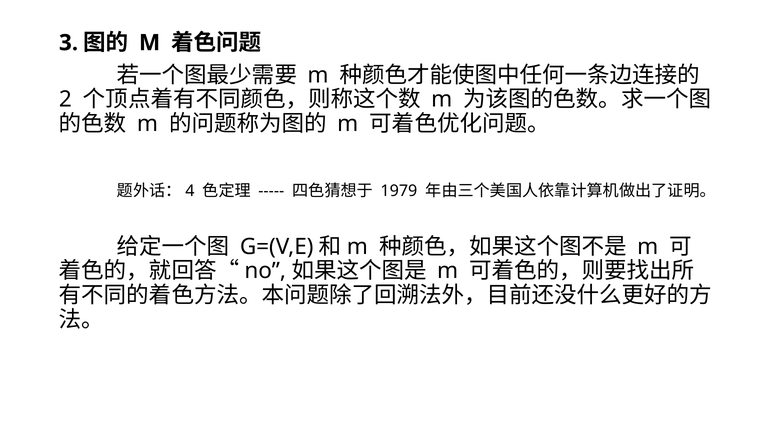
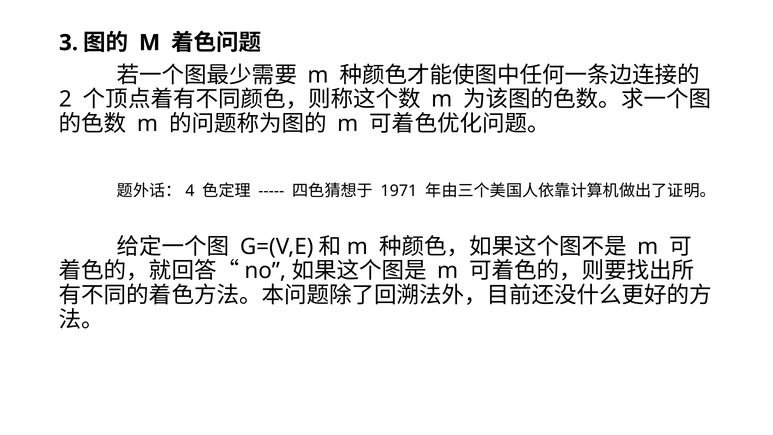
1979: 1979 -> 1971
